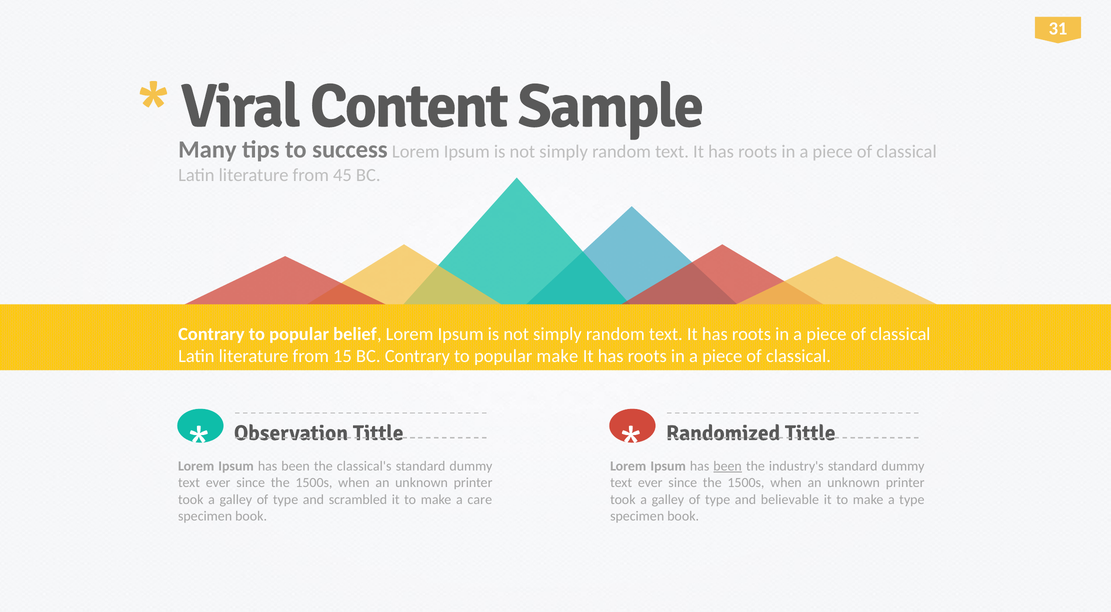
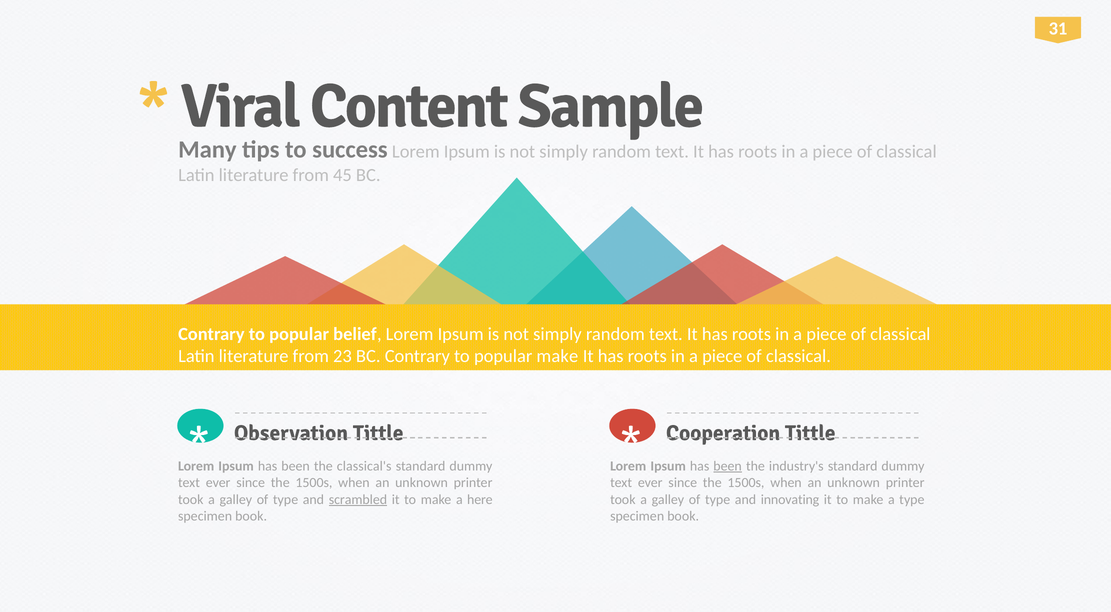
15: 15 -> 23
Randomized: Randomized -> Cooperation
scrambled underline: none -> present
care: care -> here
believable: believable -> innovating
